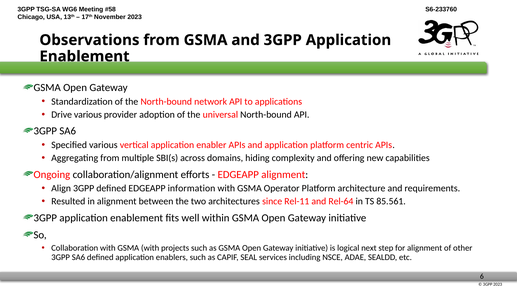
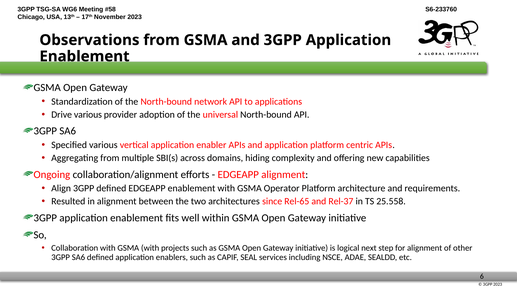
EDGEAPP information: information -> enablement
Rel-11: Rel-11 -> Rel-65
Rel-64: Rel-64 -> Rel-37
85.561: 85.561 -> 25.558
